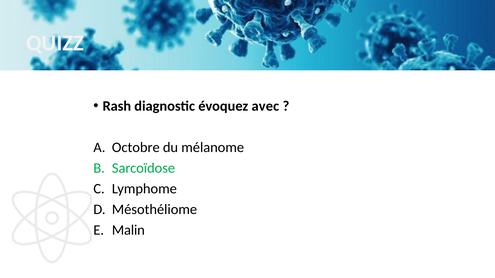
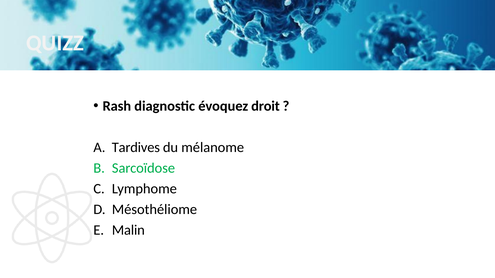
avec: avec -> droit
Octobre: Octobre -> Tardives
